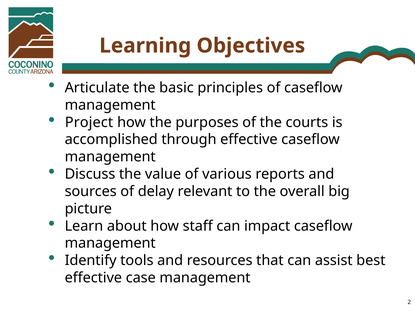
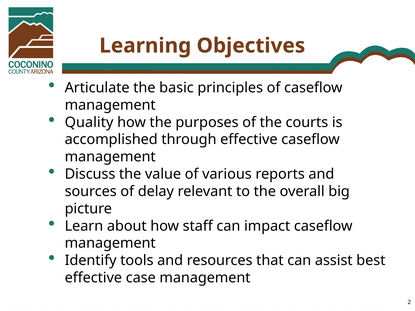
Project: Project -> Quality
